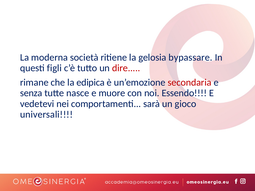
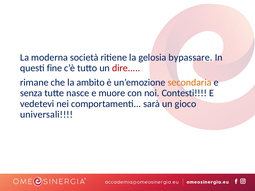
figli: figli -> fine
edipica: edipica -> ambito
secondaria colour: red -> orange
Essendo: Essendo -> Contesti
